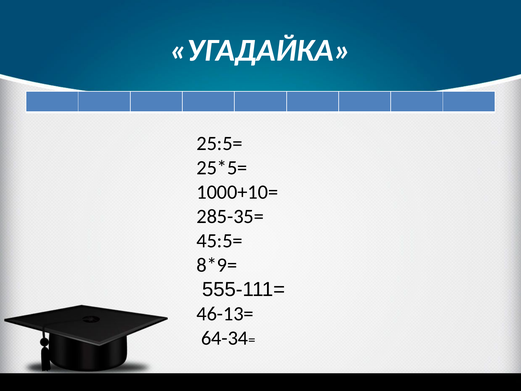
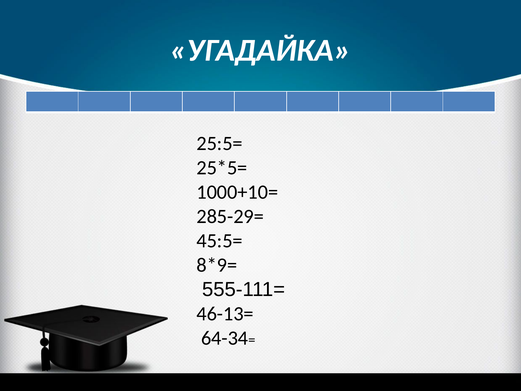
285-35=: 285-35= -> 285-29=
